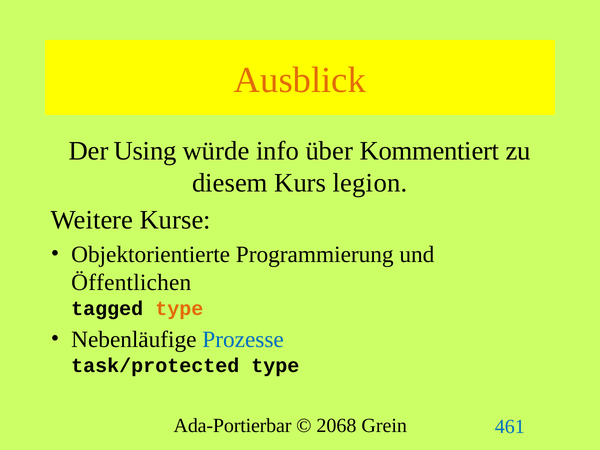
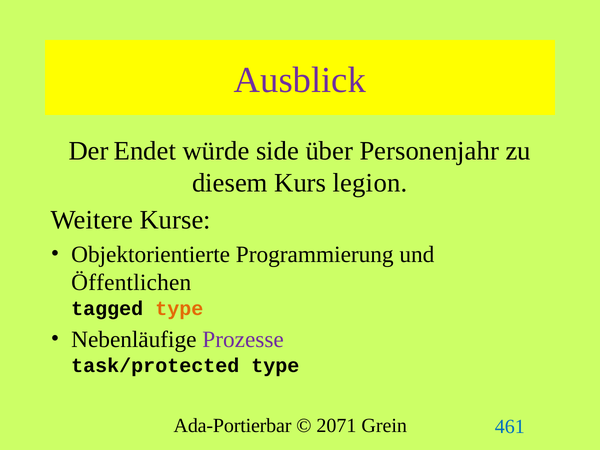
Ausblick colour: orange -> purple
Using: Using -> Endet
info: info -> side
Kommentiert: Kommentiert -> Personenjahr
Prozesse colour: blue -> purple
2068: 2068 -> 2071
